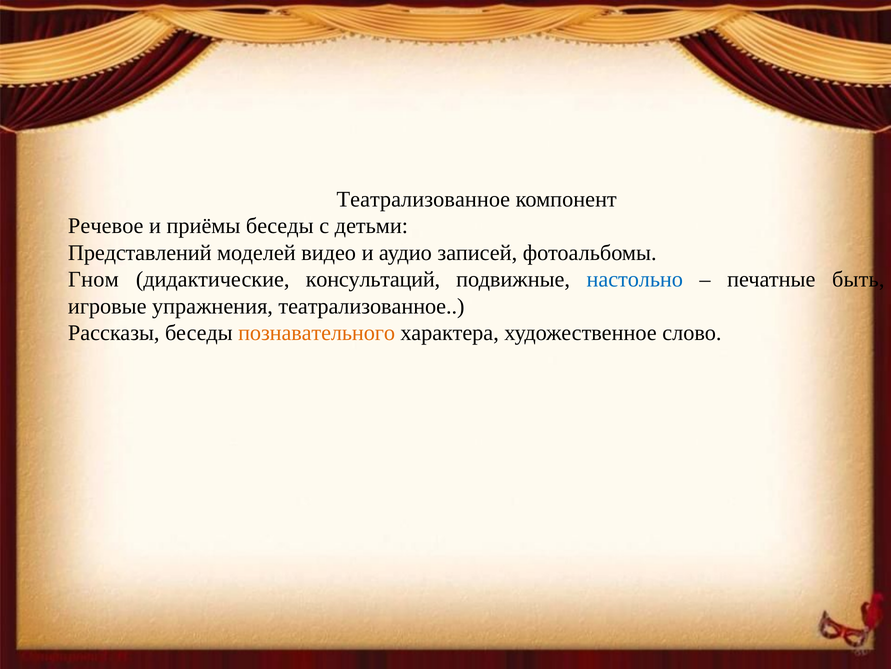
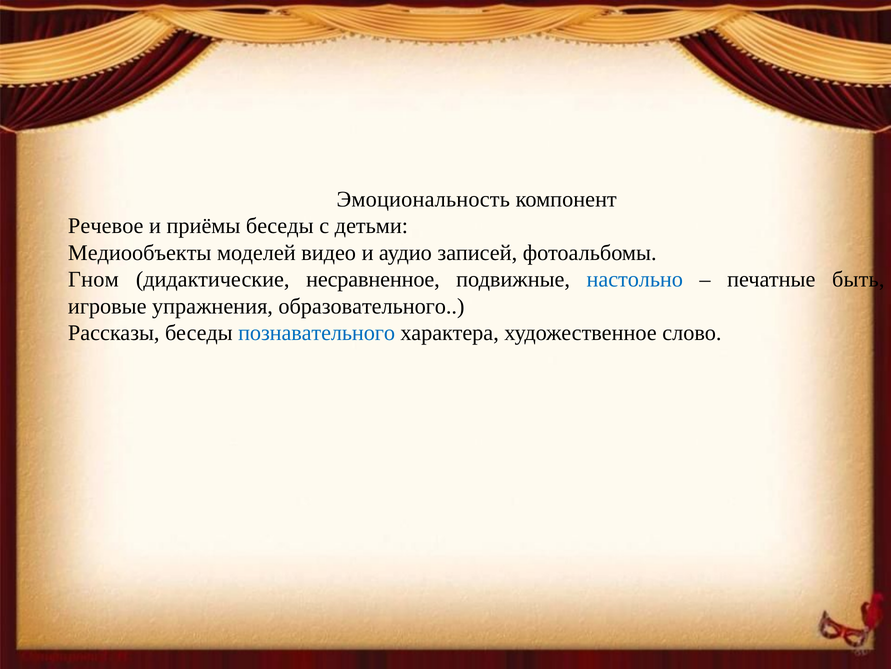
Театрализованное at (423, 199): Театрализованное -> Эмоциональность
Представлений: Представлений -> Медиообъекты
консультаций: консультаций -> несравненное
упражнения театрализованное: театрализованное -> образовательного
познавательного colour: orange -> blue
